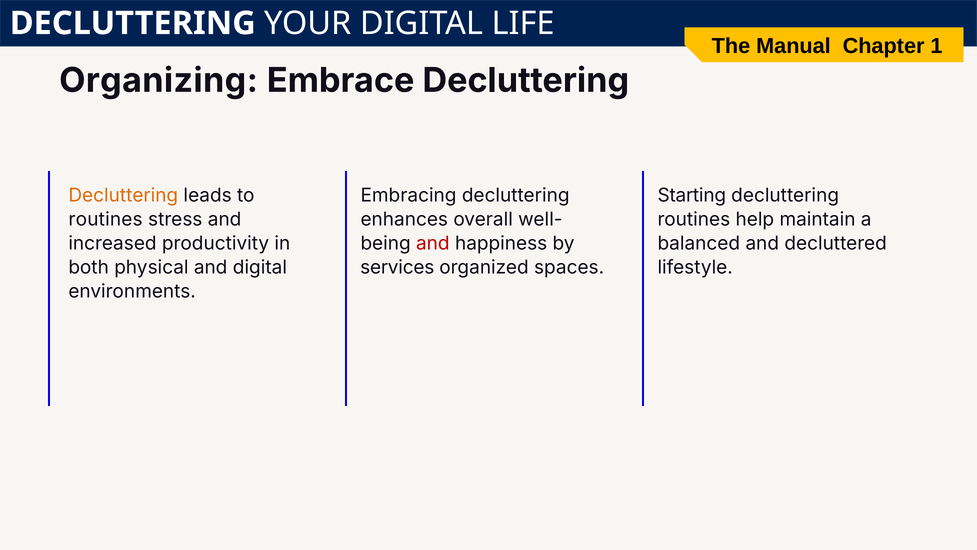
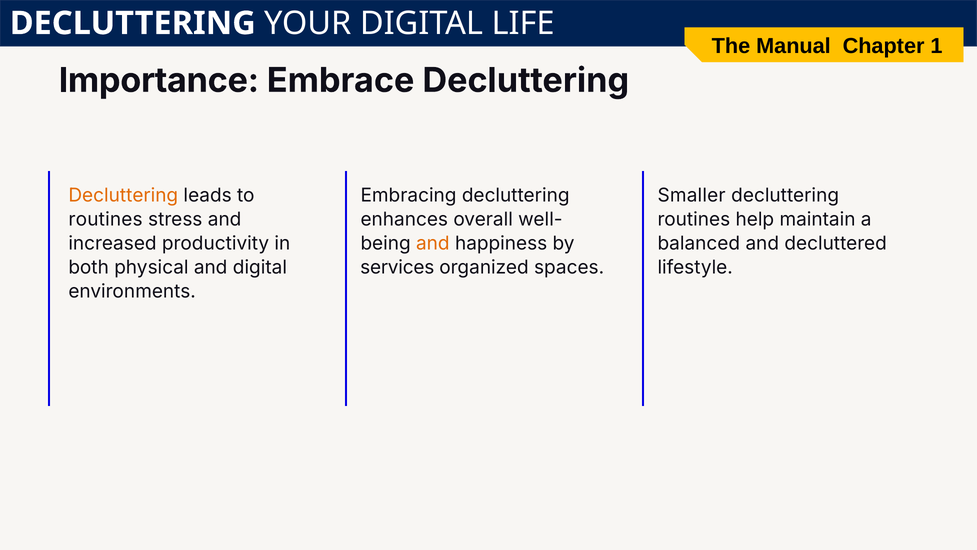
Organizing: Organizing -> Importance
Starting: Starting -> Smaller
and at (433, 243) colour: red -> orange
